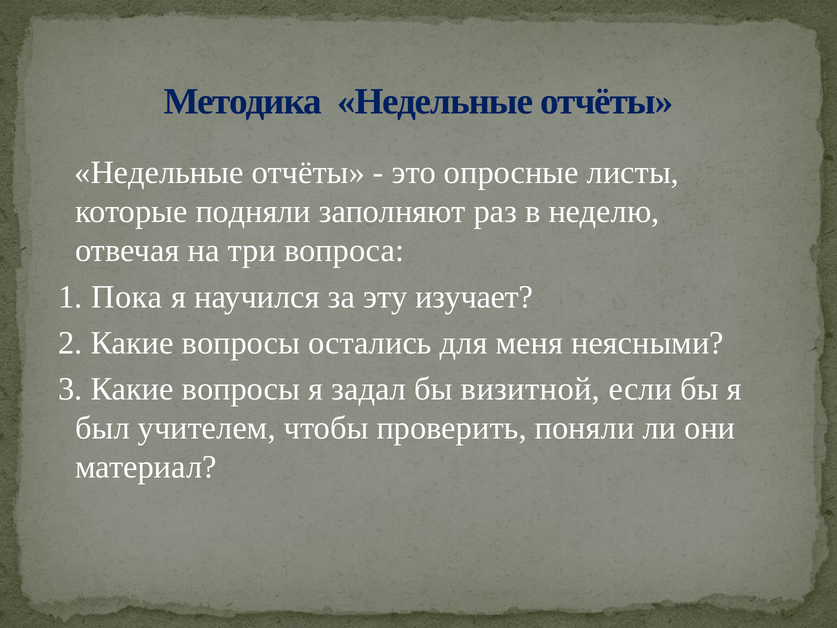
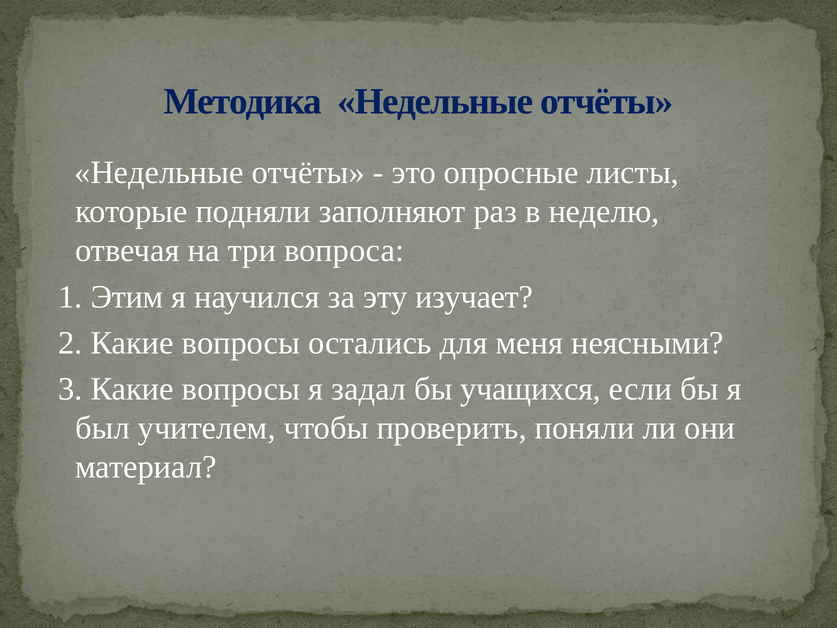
Пока: Пока -> Этим
визитной: визитной -> учащихся
